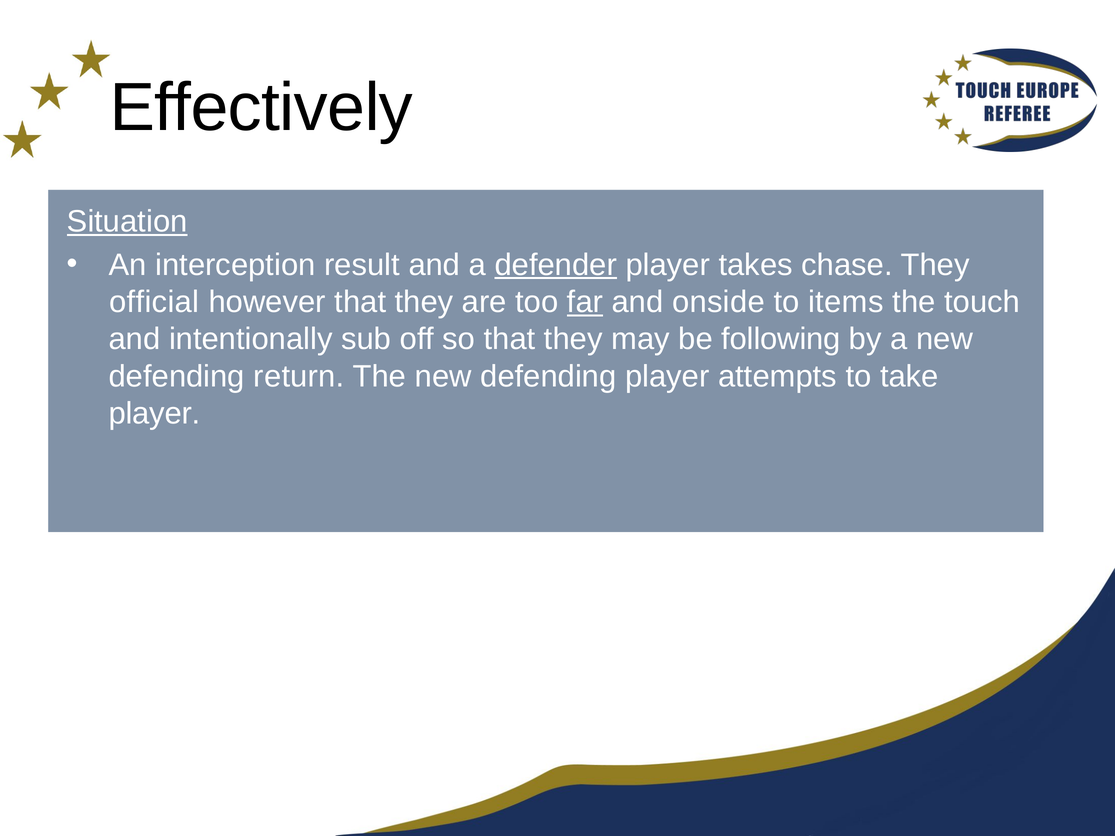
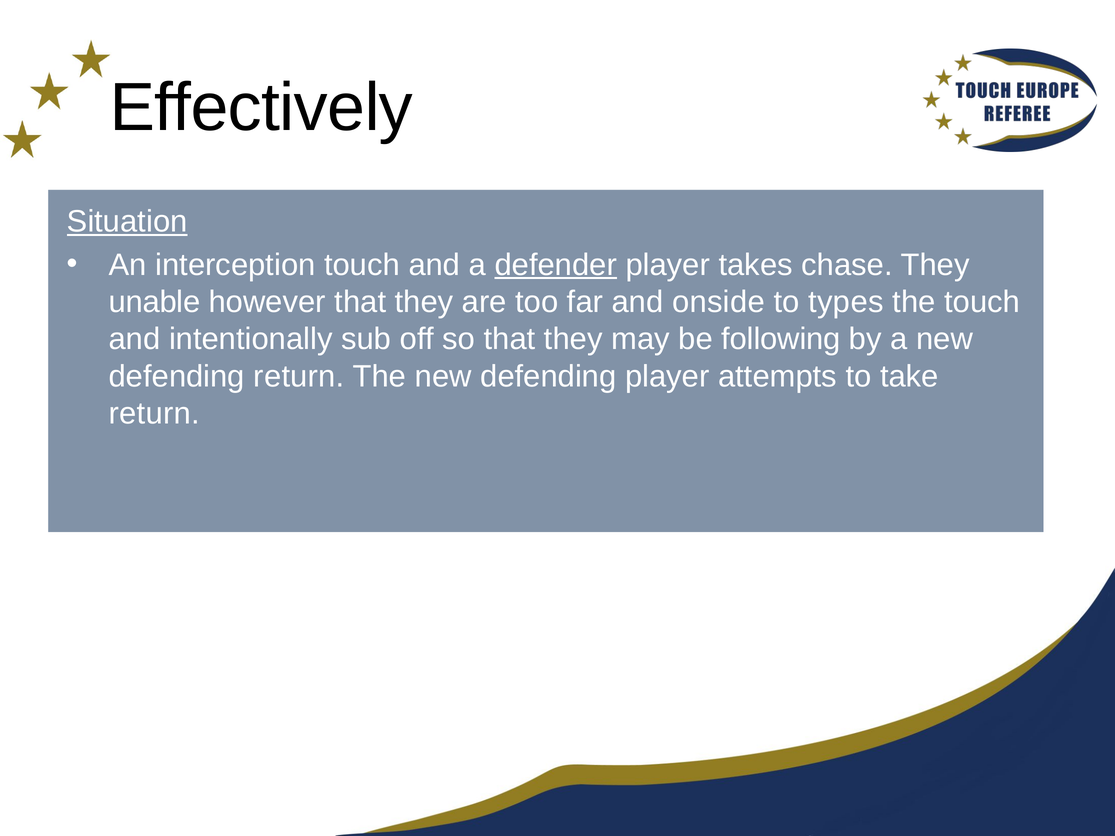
interception result: result -> touch
official: official -> unable
far underline: present -> none
items: items -> types
player at (154, 414): player -> return
